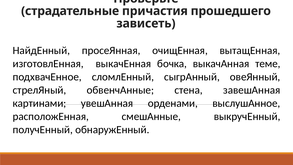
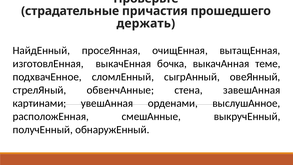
зависеть: зависеть -> держать
